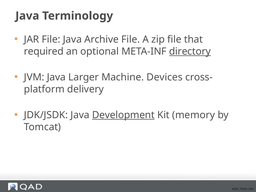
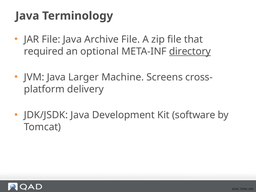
Devices: Devices -> Screens
Development underline: present -> none
memory: memory -> software
